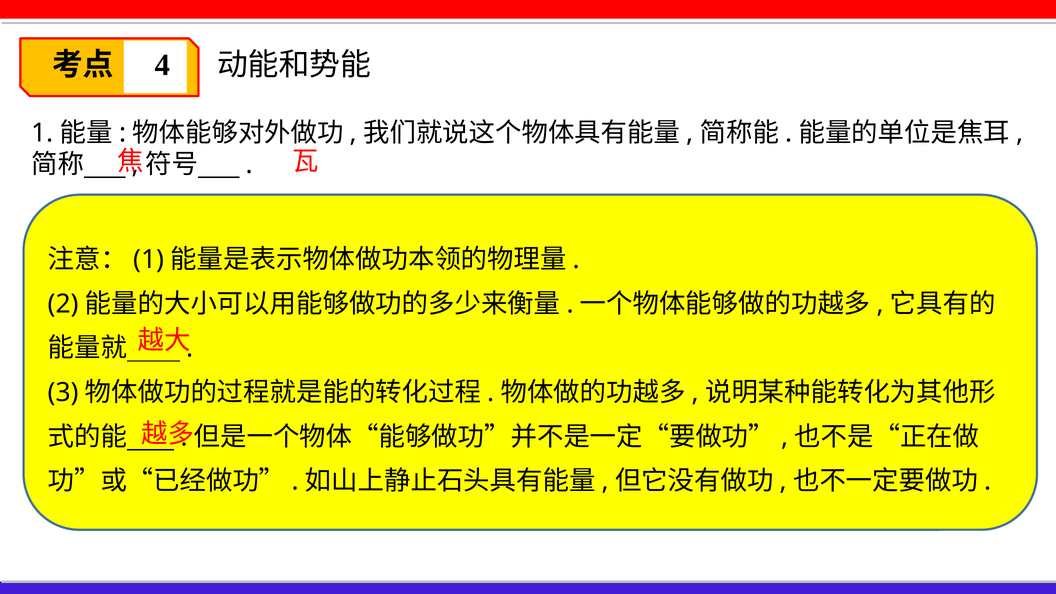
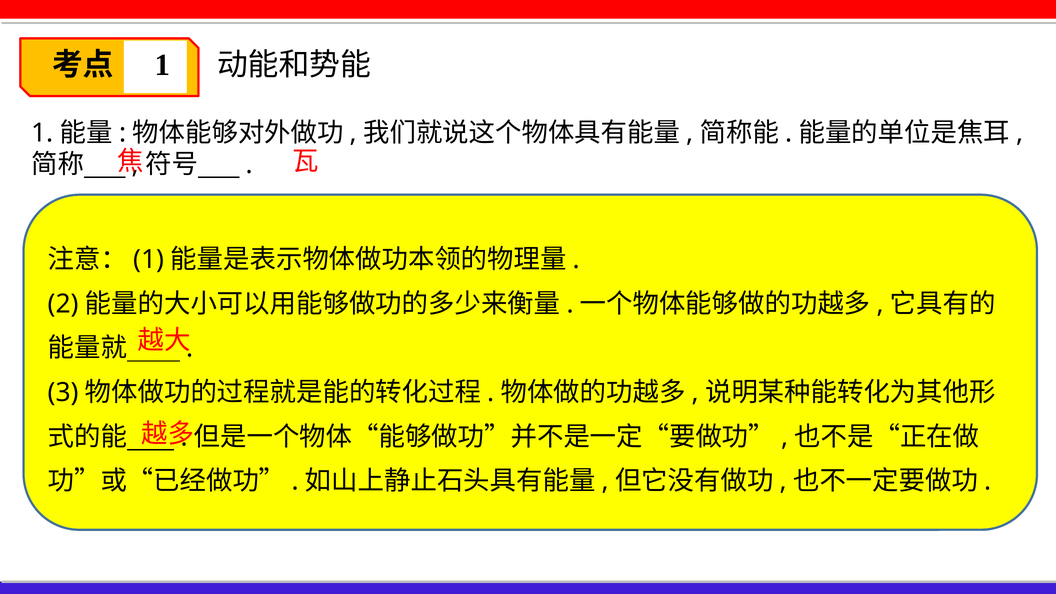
4 at (162, 65): 4 -> 1
